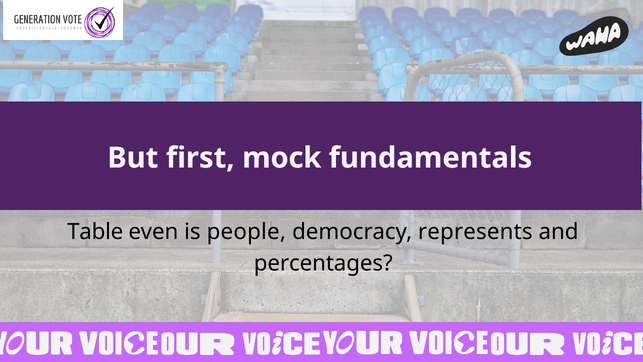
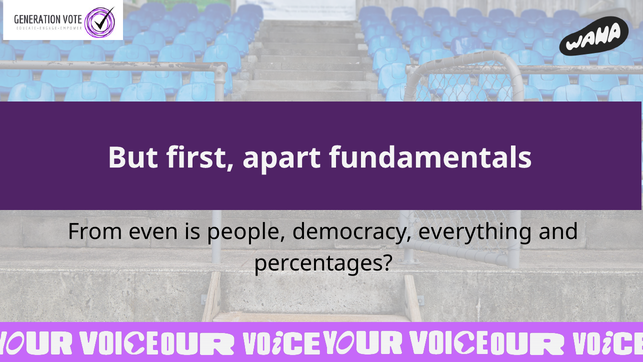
mock: mock -> apart
Table: Table -> From
represents: represents -> everything
